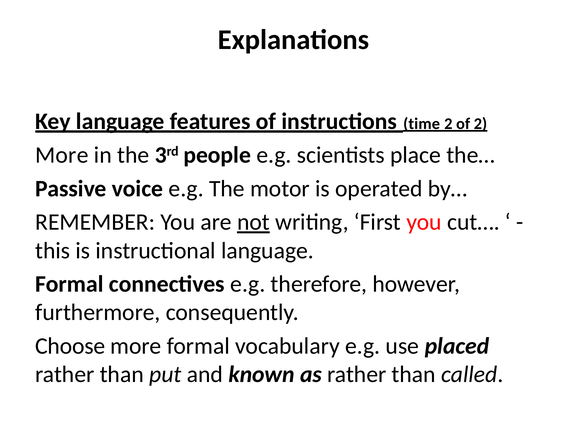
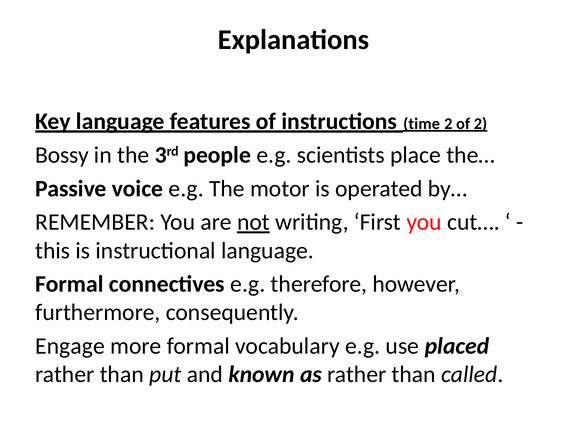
More at (62, 155): More -> Bossy
Choose: Choose -> Engage
